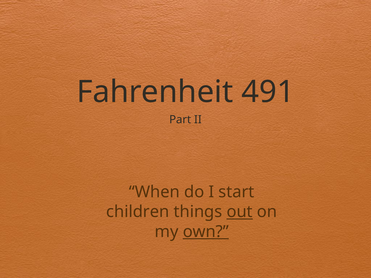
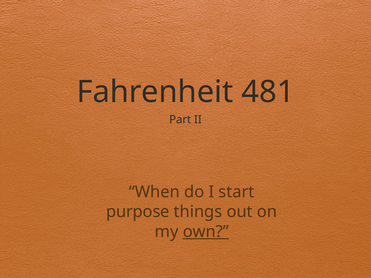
491: 491 -> 481
children: children -> purpose
out underline: present -> none
